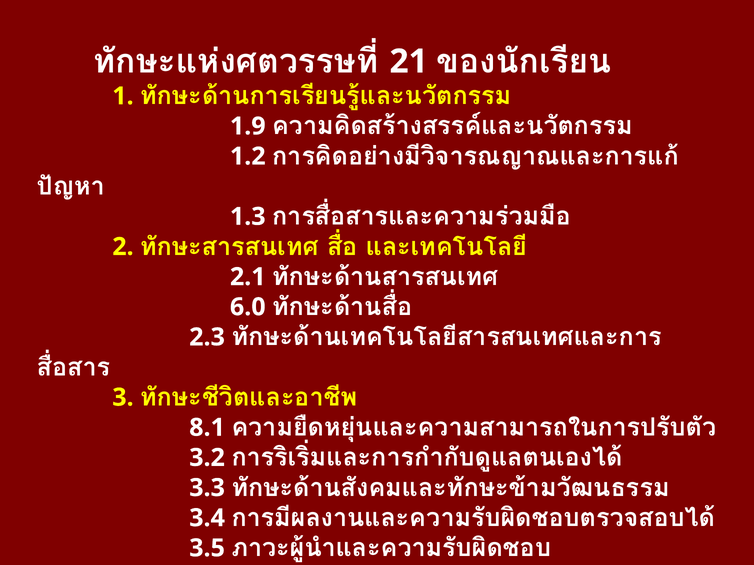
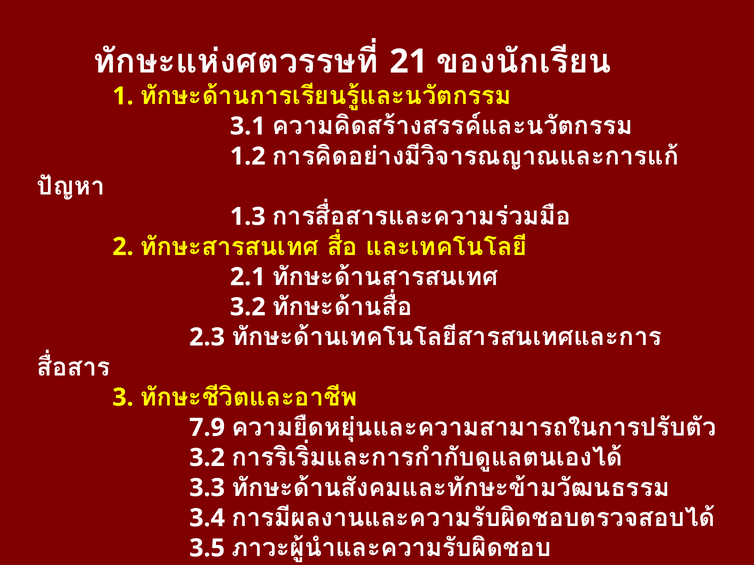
1.9: 1.9 -> 3.1
6.0 at (248, 307): 6.0 -> 3.2
8.1: 8.1 -> 7.9
